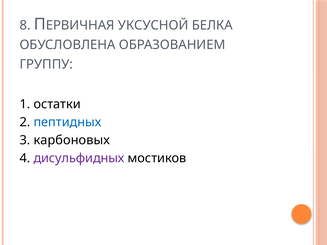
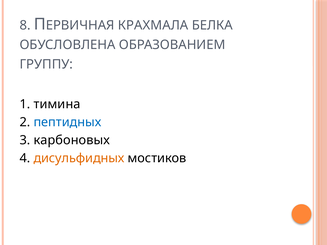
УКСУСНОЙ: УКСУСНОЙ -> КРАХМАЛА
остатки: остатки -> тимина
дисульфидных colour: purple -> orange
